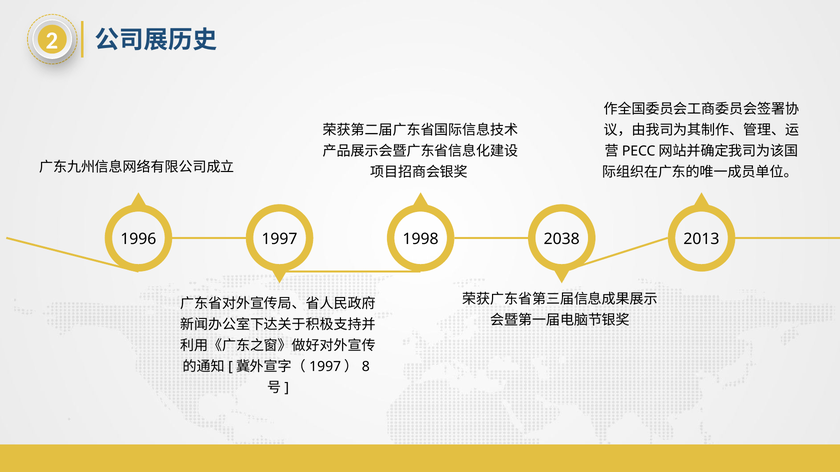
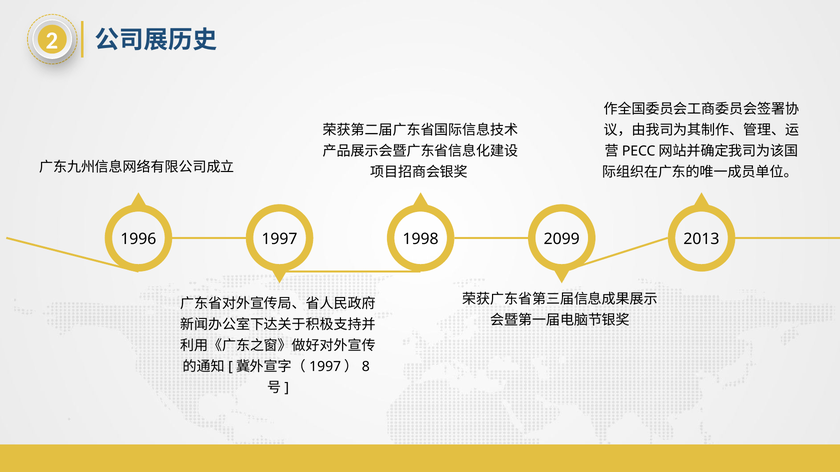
2038: 2038 -> 2099
